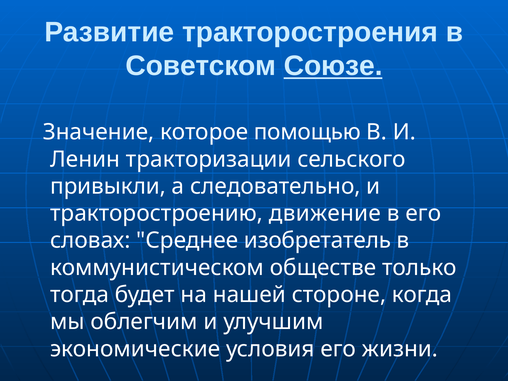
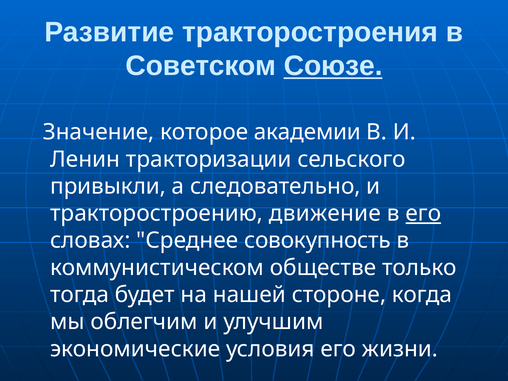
помощью: помощью -> академии
его at (423, 213) underline: none -> present
изобретатель: изобретатель -> совокупность
